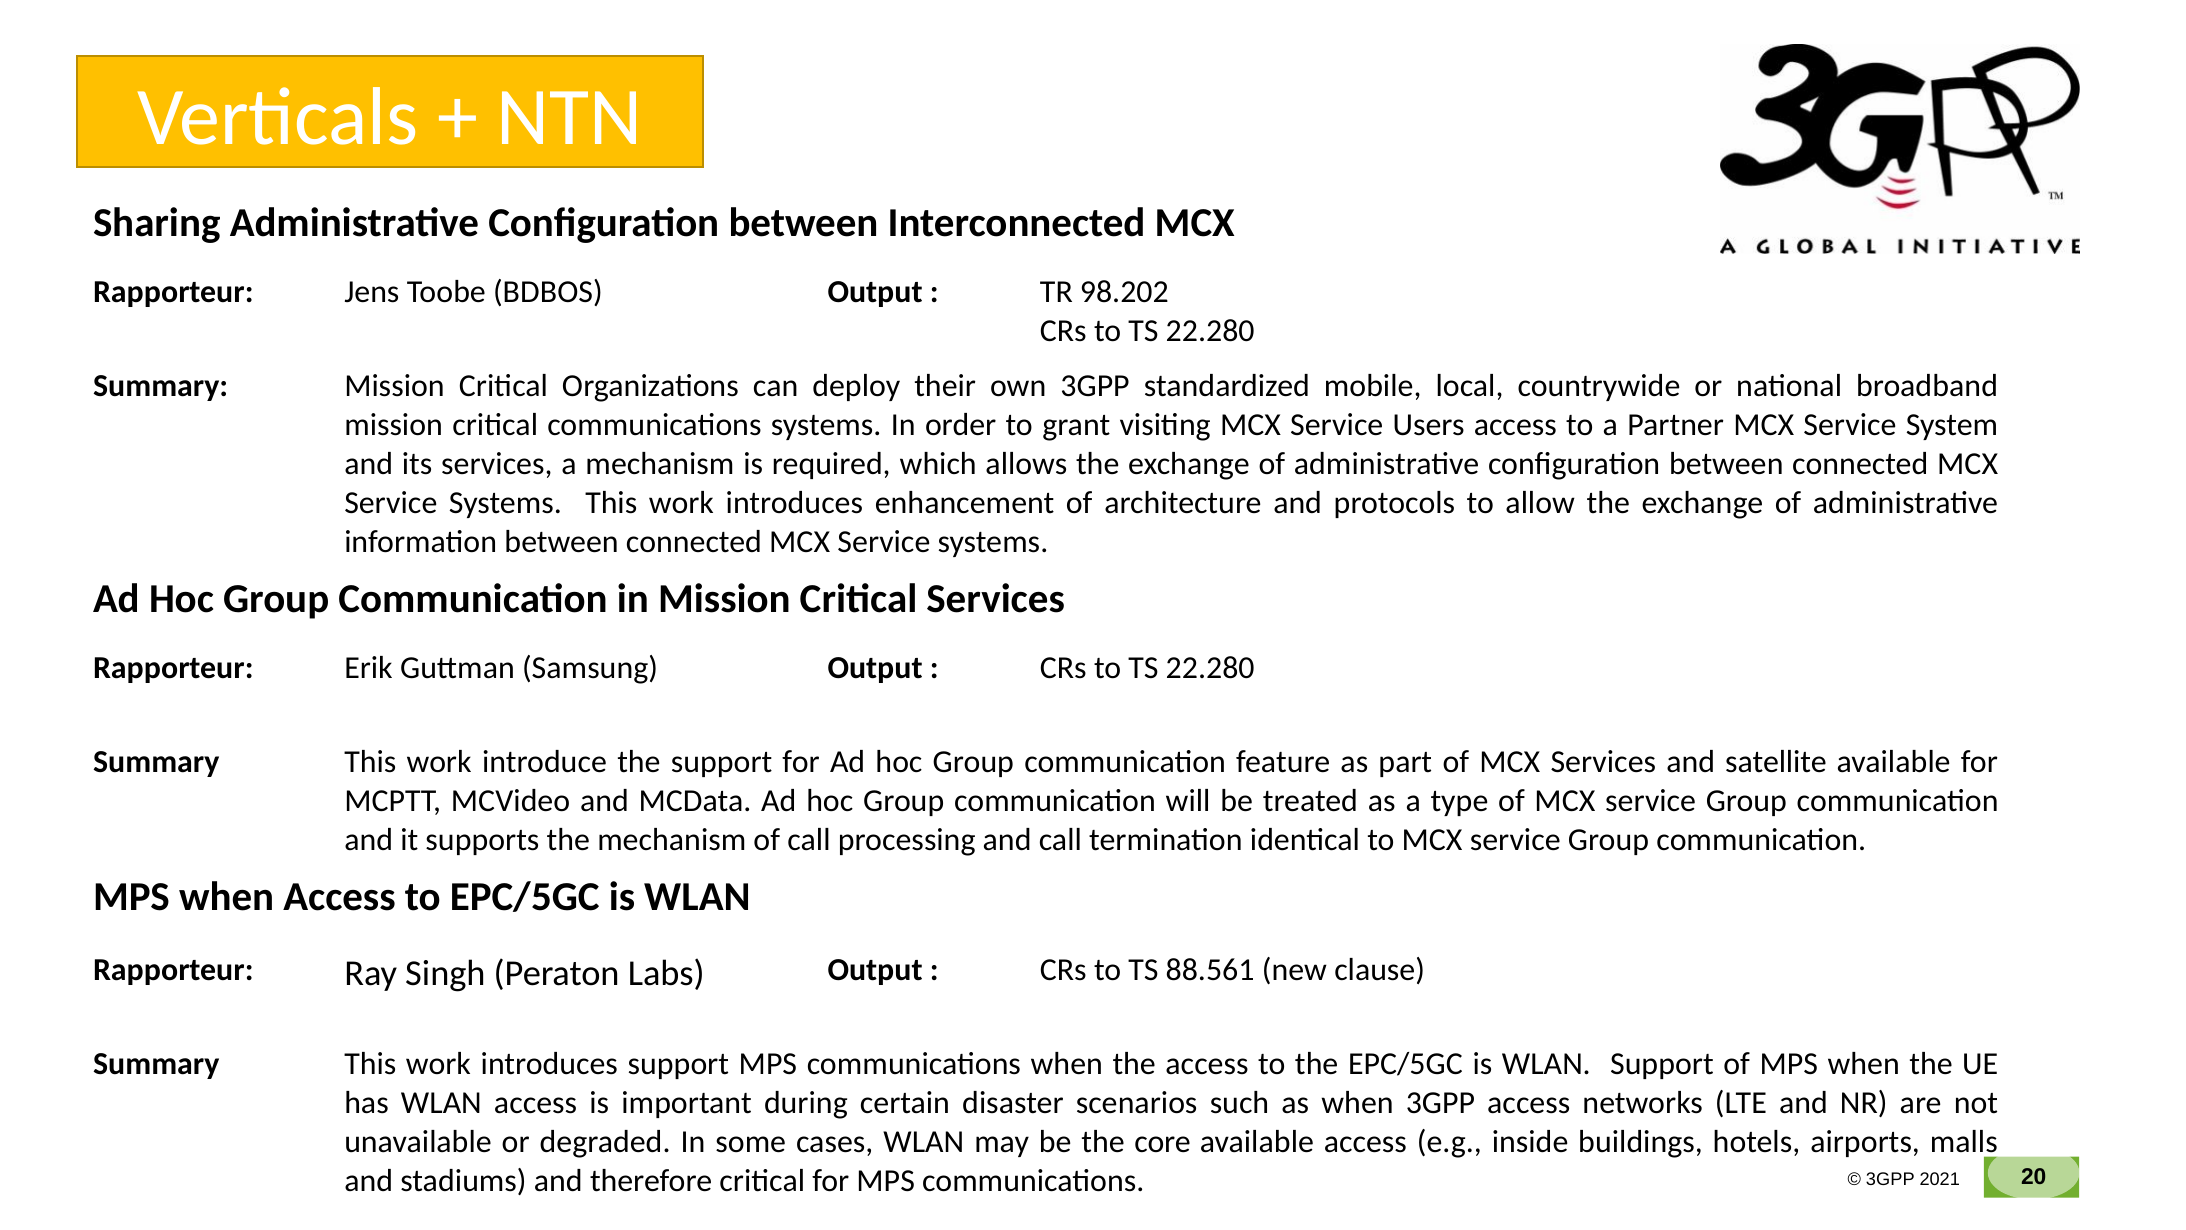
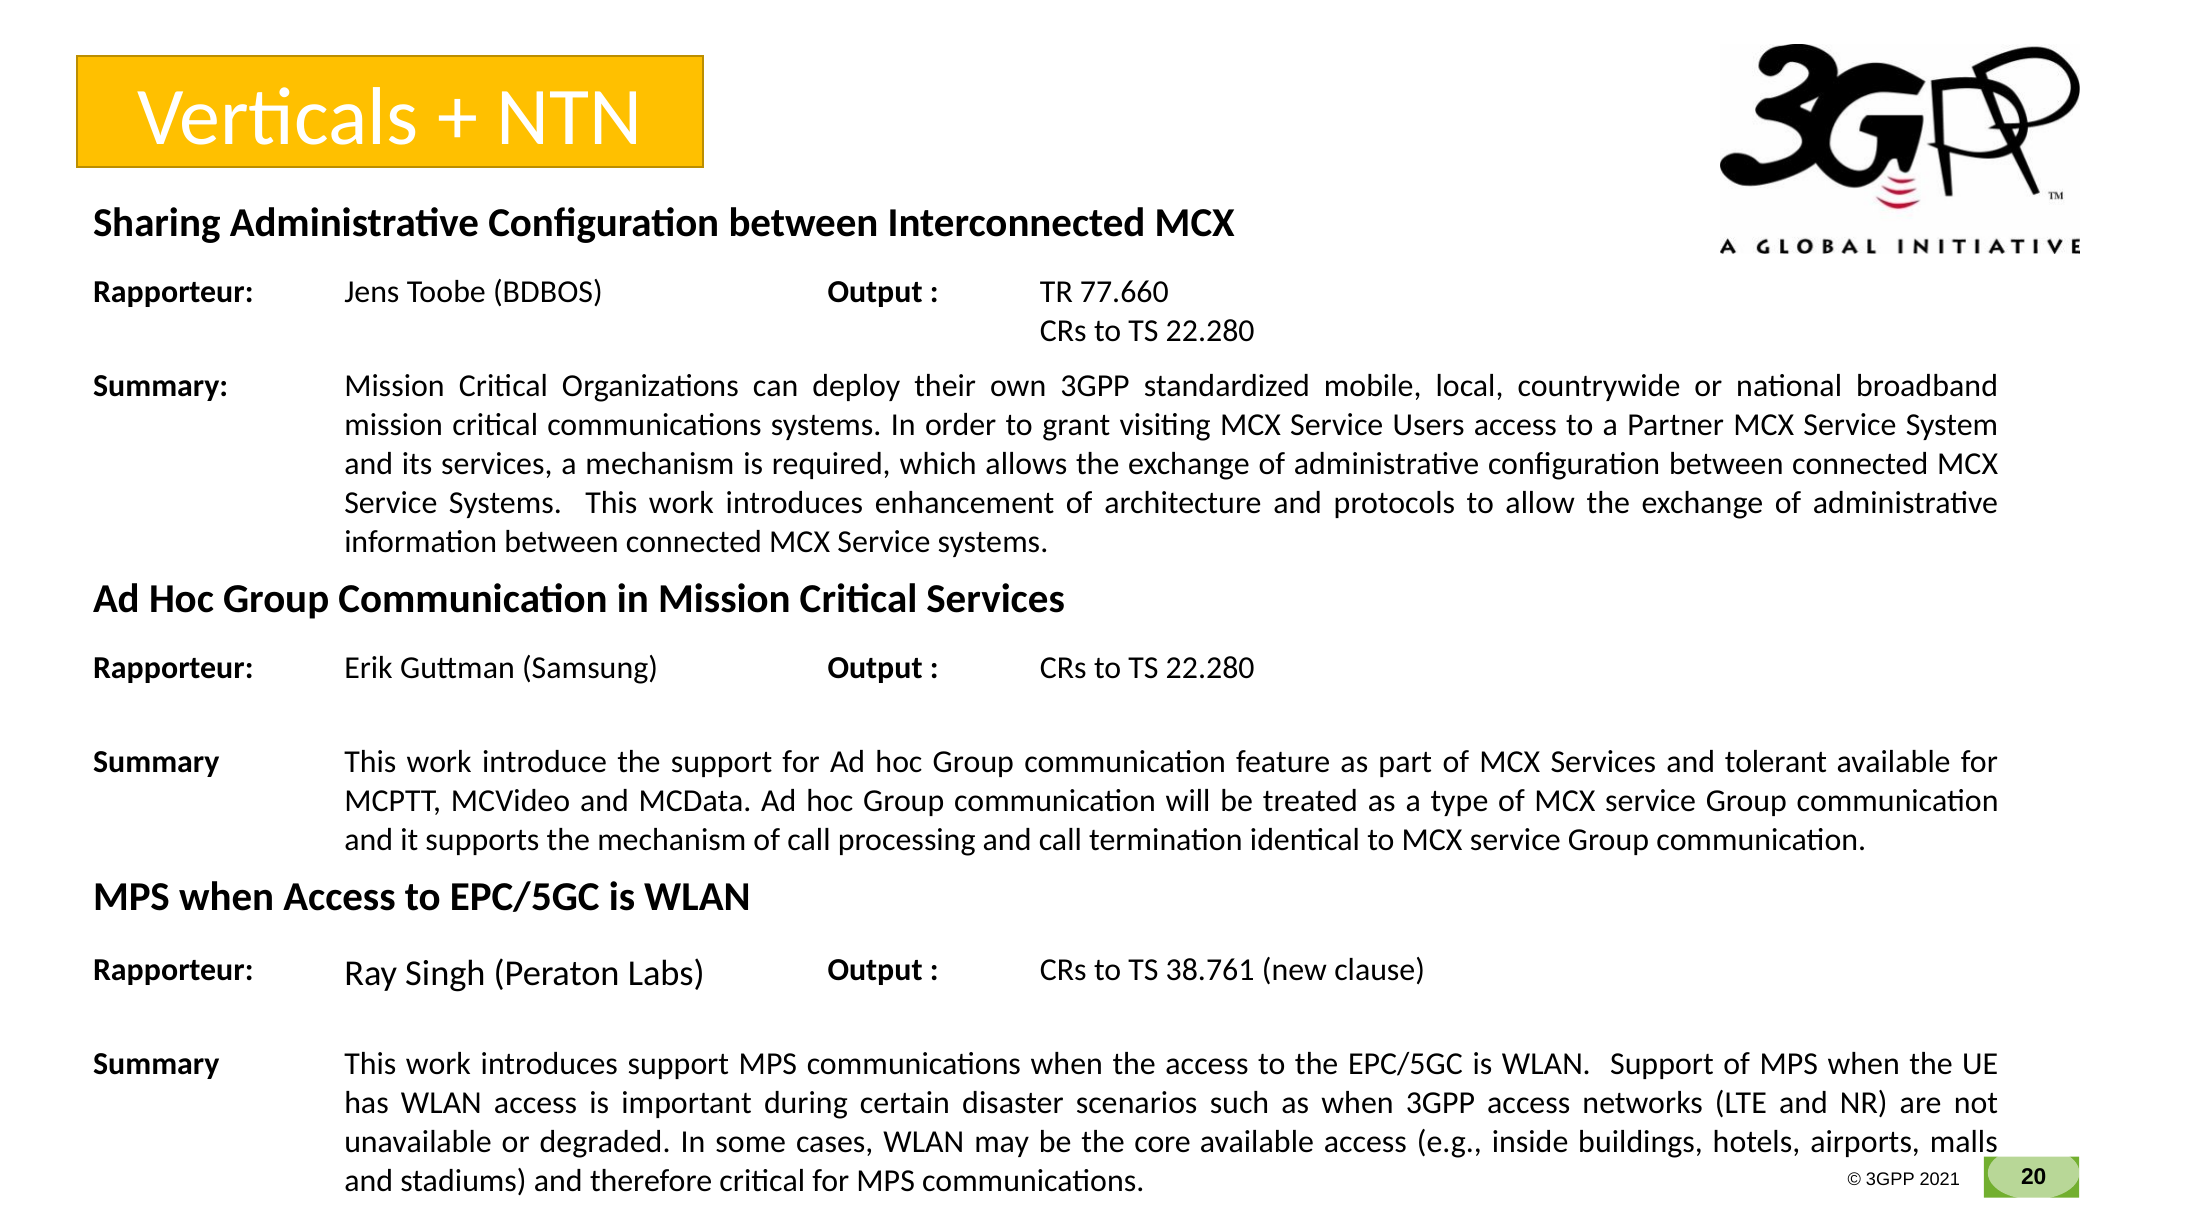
98.202: 98.202 -> 77.660
satellite: satellite -> tolerant
88.561: 88.561 -> 38.761
